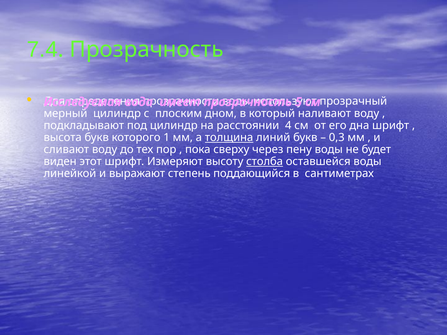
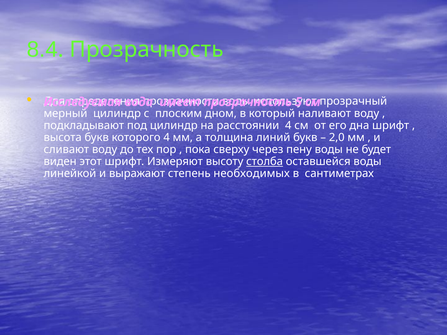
7.4: 7.4 -> 8.4
которого 1: 1 -> 4
толщина underline: present -> none
0,3: 0,3 -> 2,0
поддающийся: поддающийся -> необходимых
